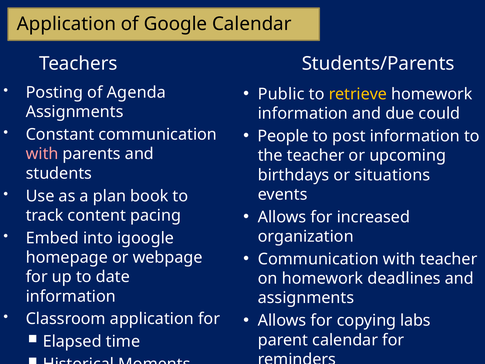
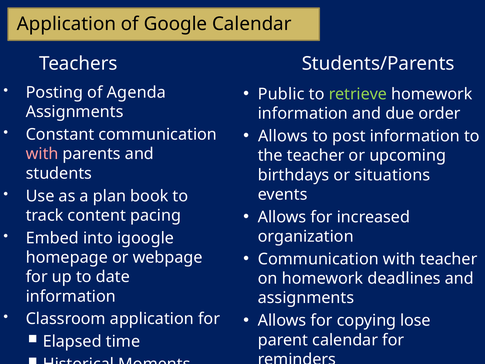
retrieve colour: yellow -> light green
could: could -> order
People at (283, 136): People -> Allows
labs: labs -> lose
